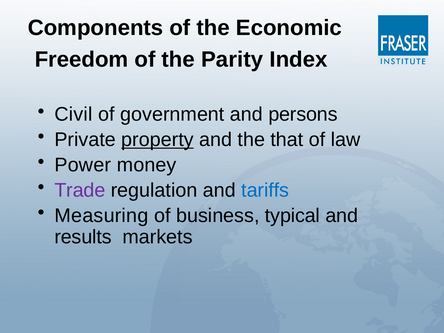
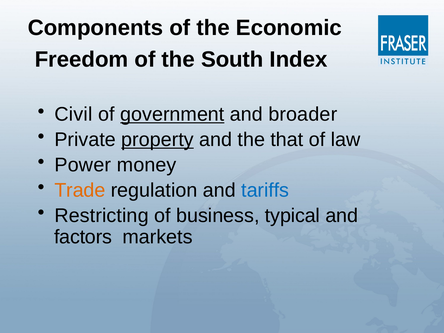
Parity: Parity -> South
government underline: none -> present
persons: persons -> broader
Trade colour: purple -> orange
Measuring: Measuring -> Restricting
results: results -> factors
